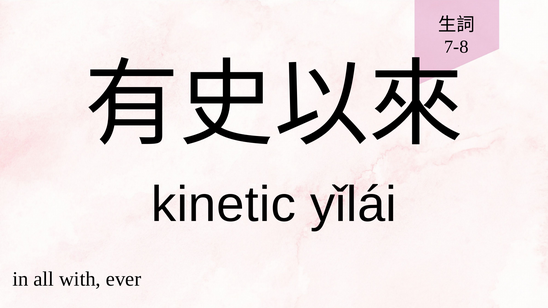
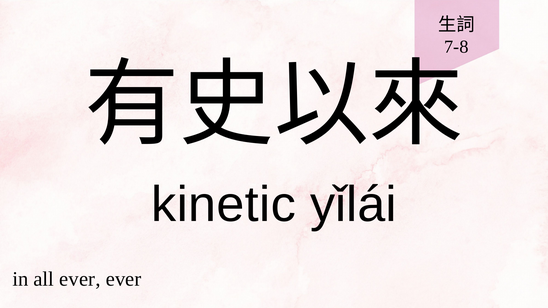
all with: with -> ever
